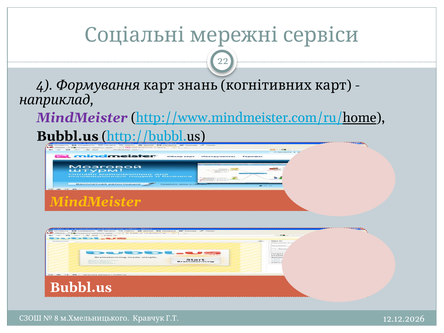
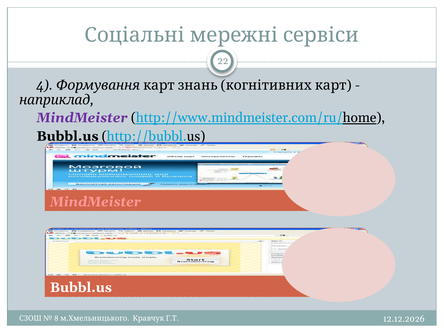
MindMeister at (95, 202) colour: yellow -> pink
